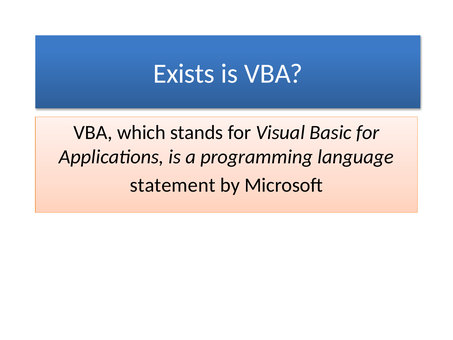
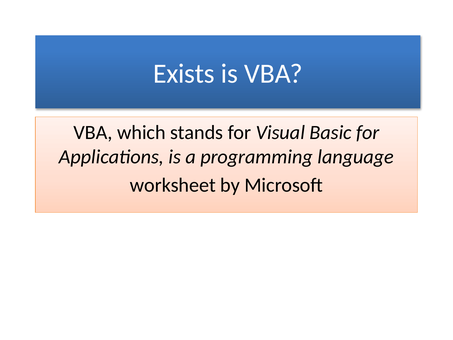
statement: statement -> worksheet
